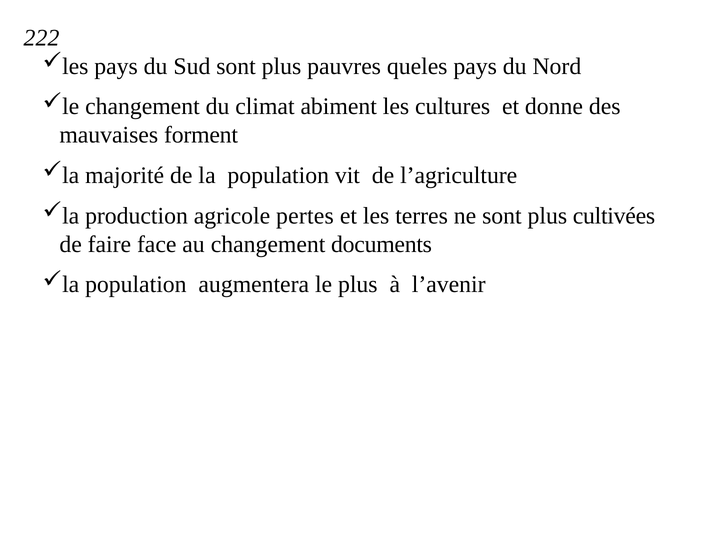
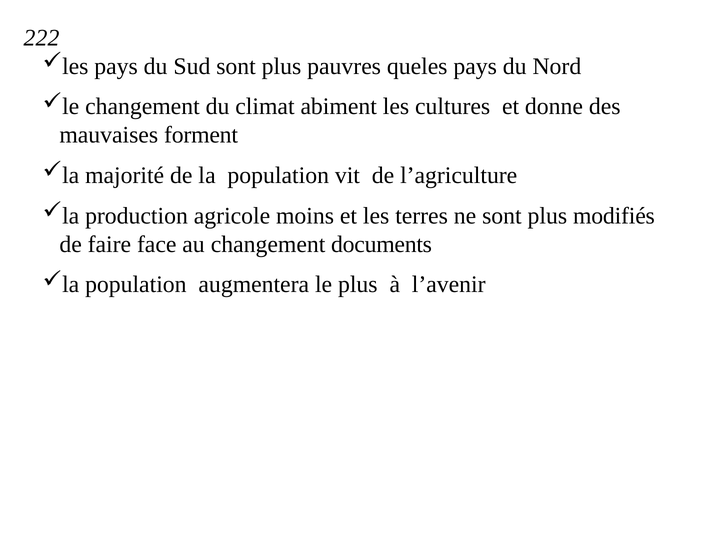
pertes: pertes -> moins
cultivées: cultivées -> modifiés
